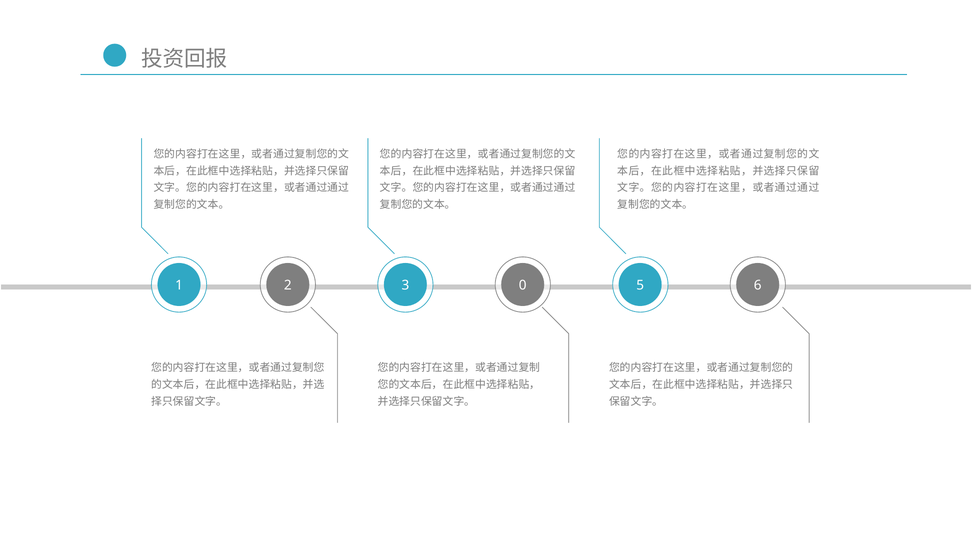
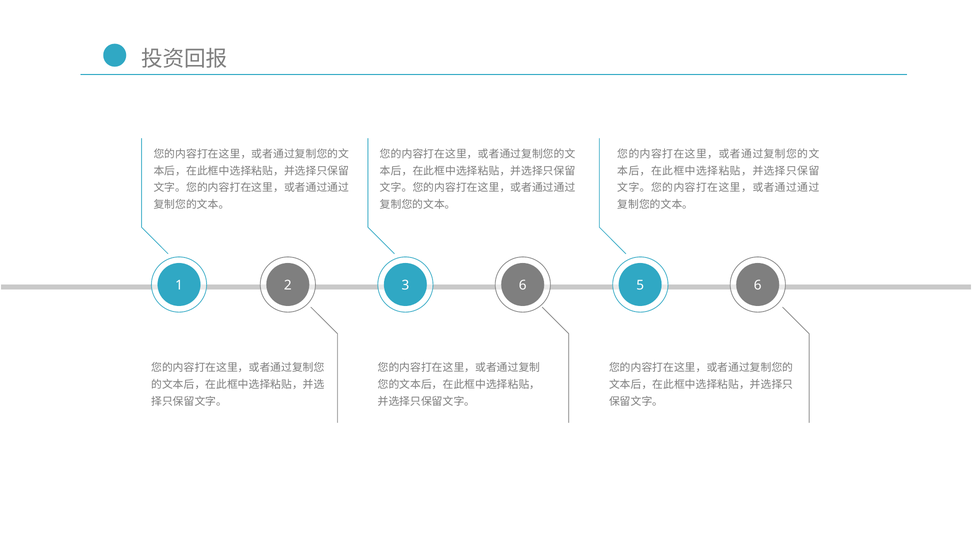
3 0: 0 -> 6
